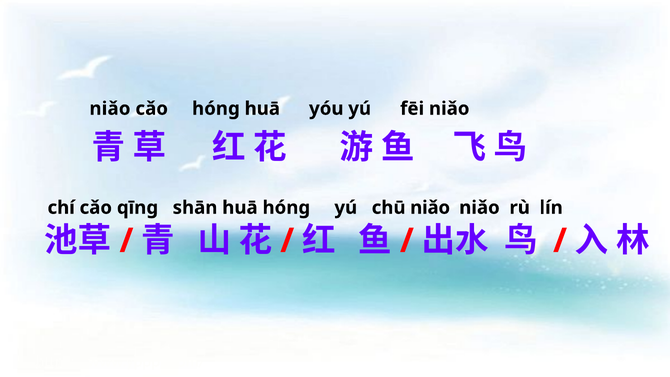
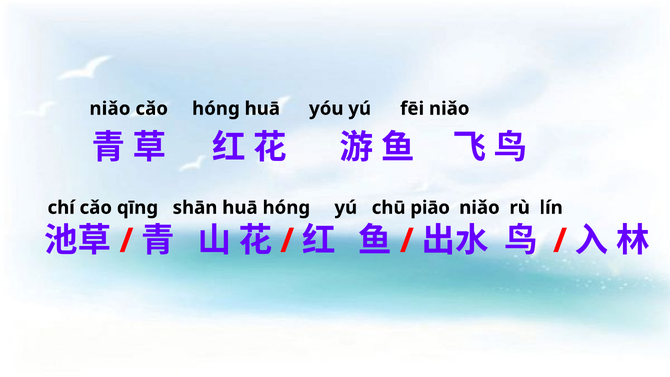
chū niǎo: niǎo -> piāo
